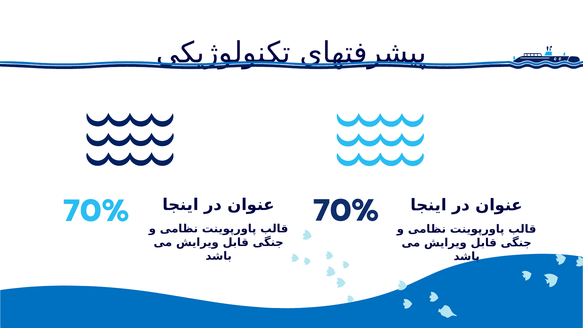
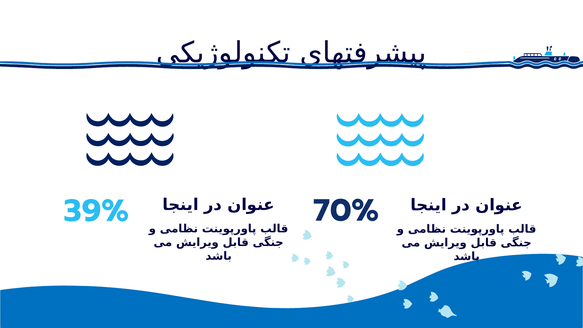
70% at (96, 211): 70% -> 39%
